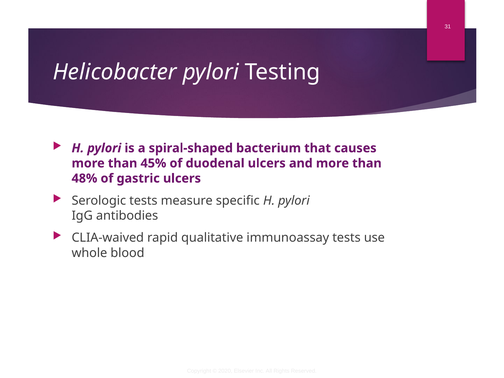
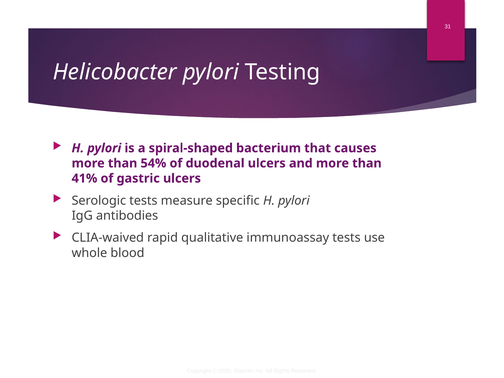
45%: 45% -> 54%
48%: 48% -> 41%
